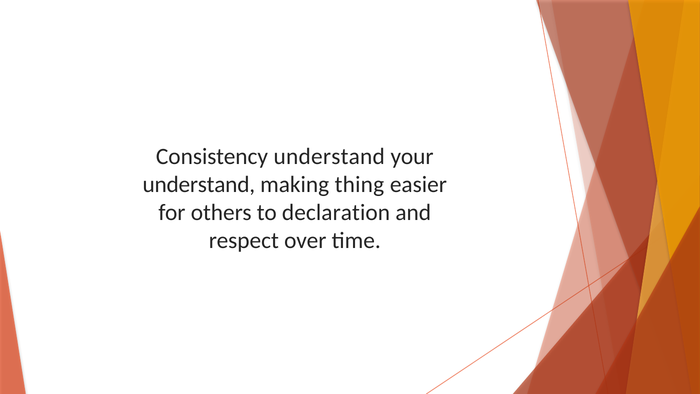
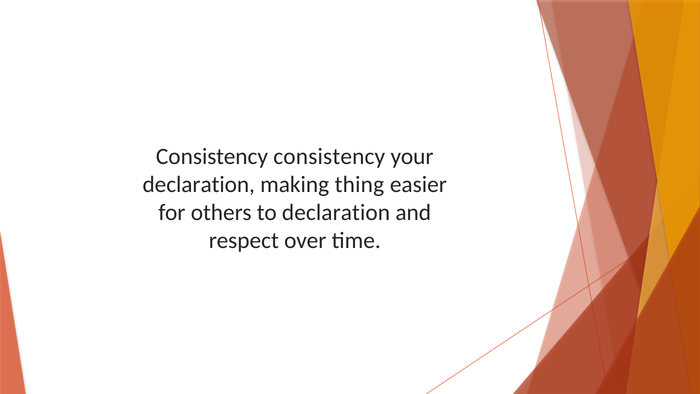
Consistency understand: understand -> consistency
understand at (199, 184): understand -> declaration
